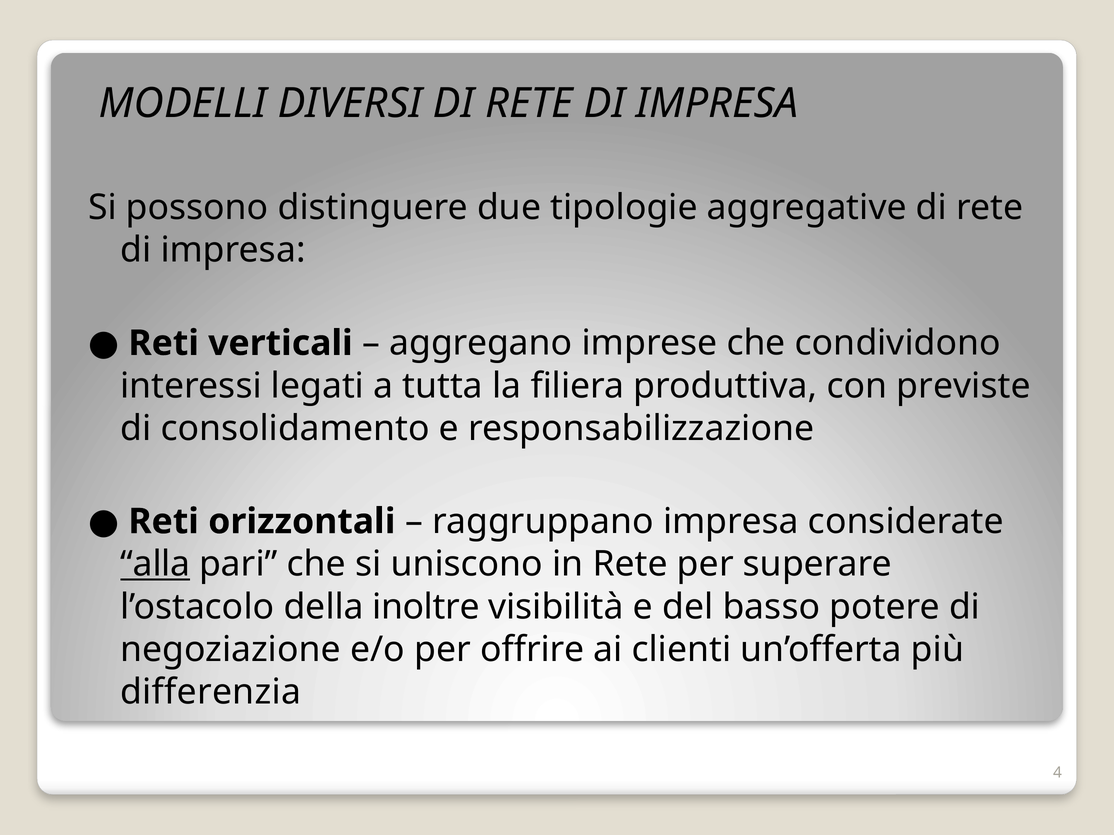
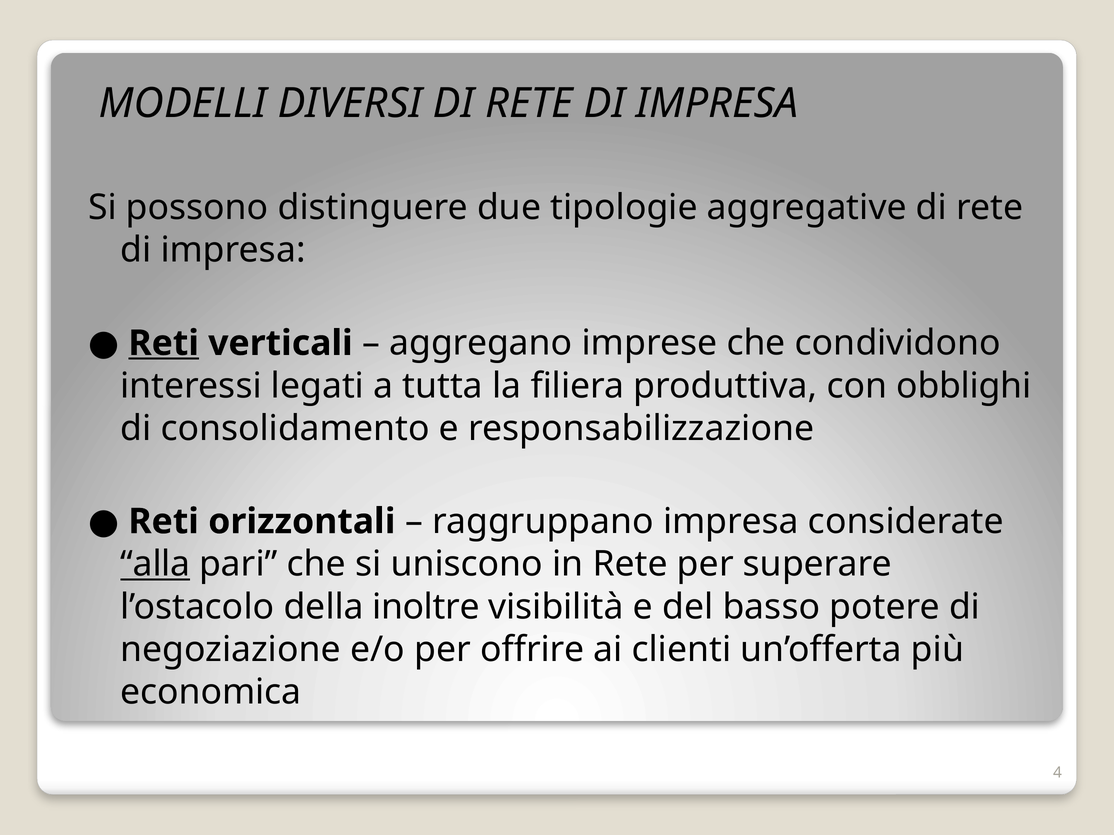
Reti at (164, 343) underline: none -> present
previste: previste -> obblighi
differenzia: differenzia -> economica
